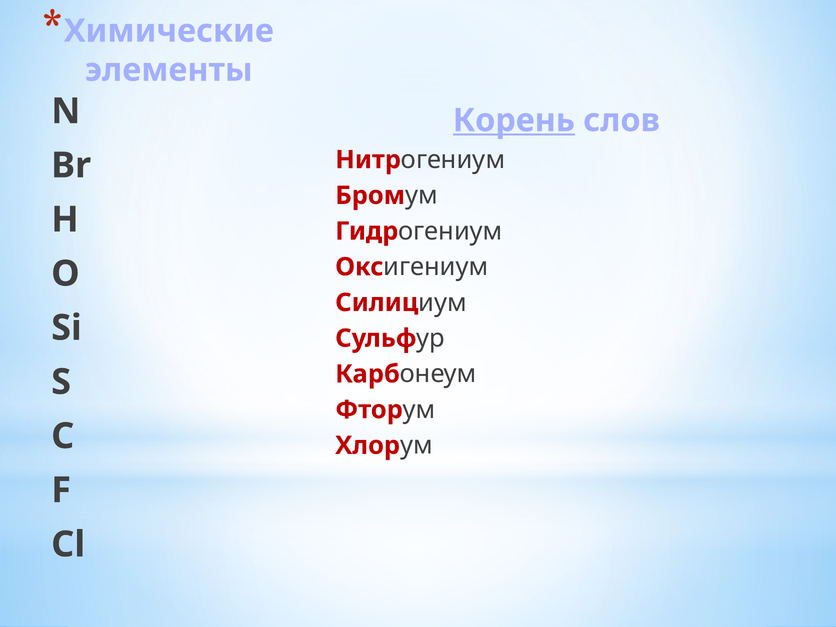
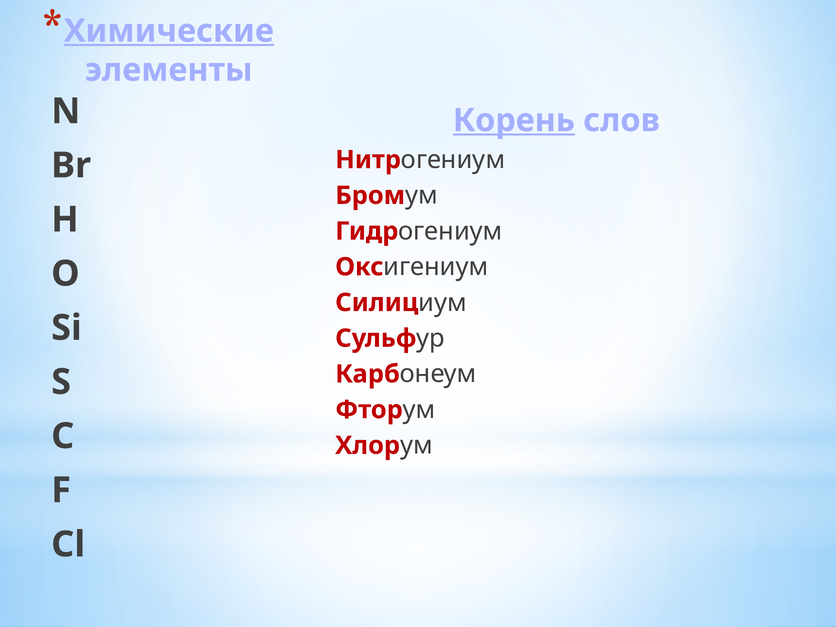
Химические underline: none -> present
